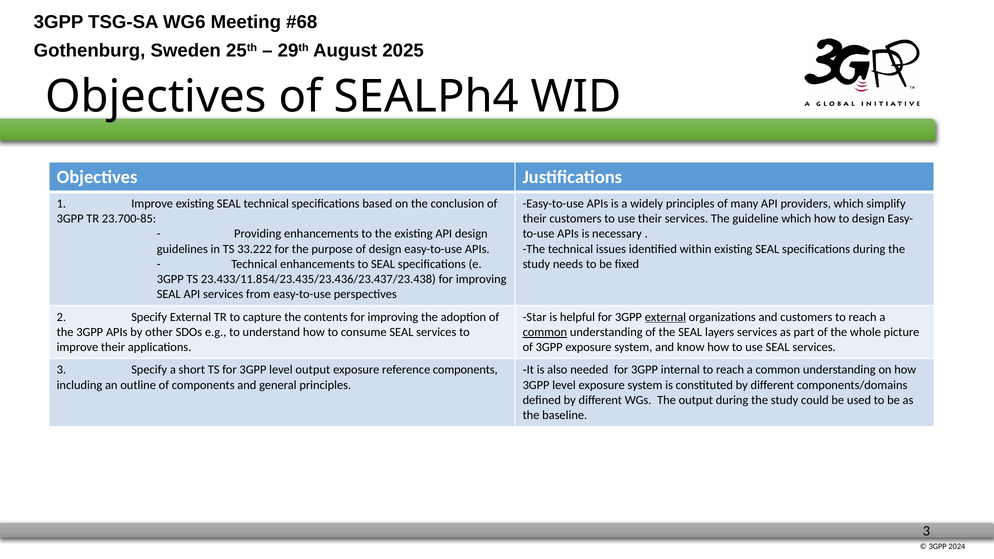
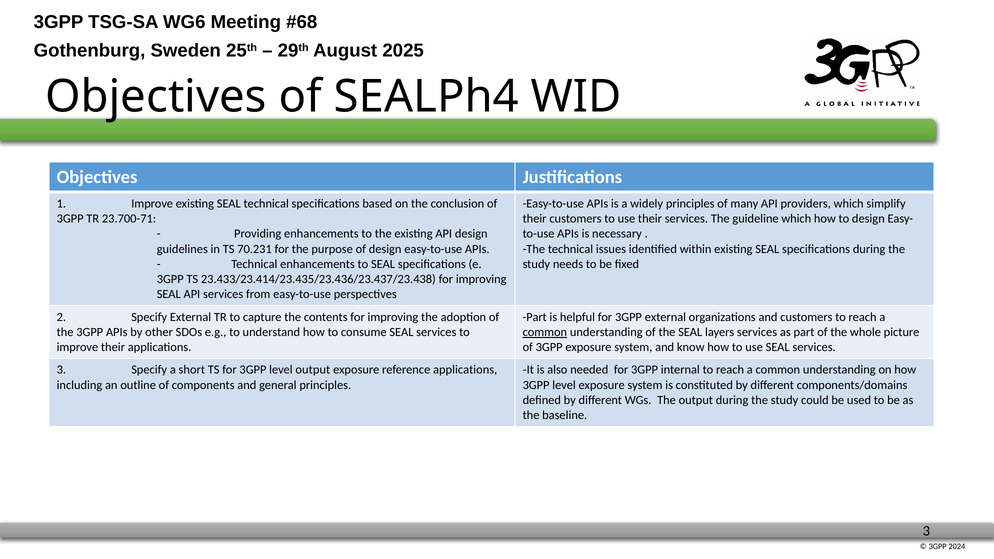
23.700-85: 23.700-85 -> 23.700-71
33.222: 33.222 -> 70.231
23.433/11.854/23.435/23.436/23.437/23.438: 23.433/11.854/23.435/23.436/23.437/23.438 -> 23.433/23.414/23.435/23.436/23.437/23.438
Star at (535, 317): Star -> Part
external at (665, 317) underline: present -> none
reference components: components -> applications
